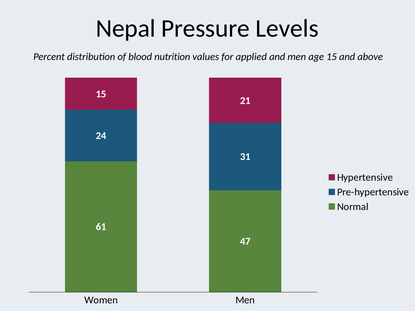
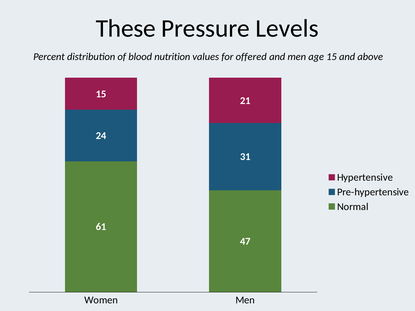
Nepal: Nepal -> These
applied: applied -> offered
